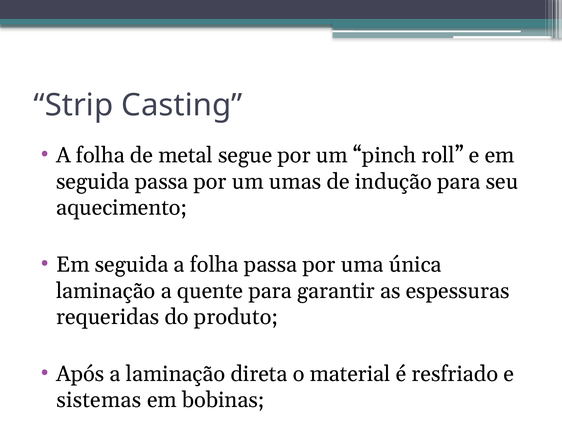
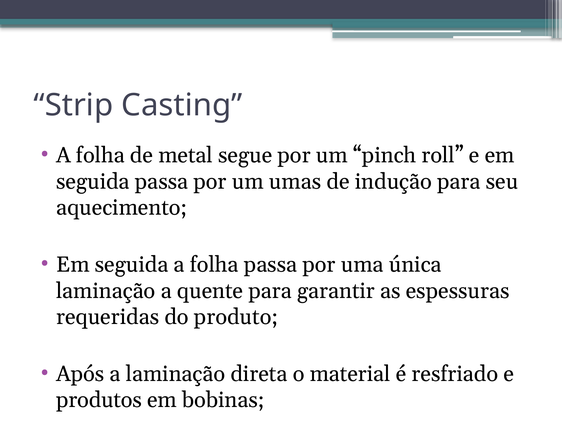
sistemas: sistemas -> produtos
